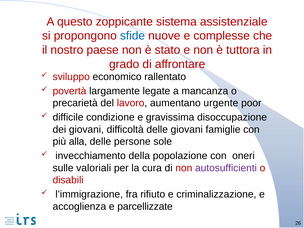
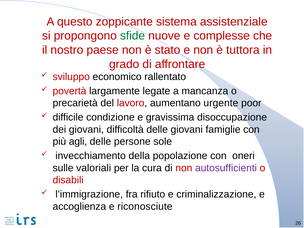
sfide colour: blue -> green
alla: alla -> agli
parcellizzate: parcellizzate -> riconosciute
